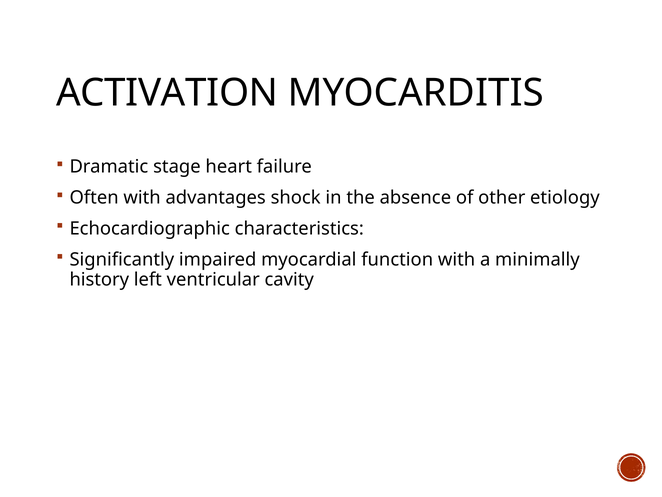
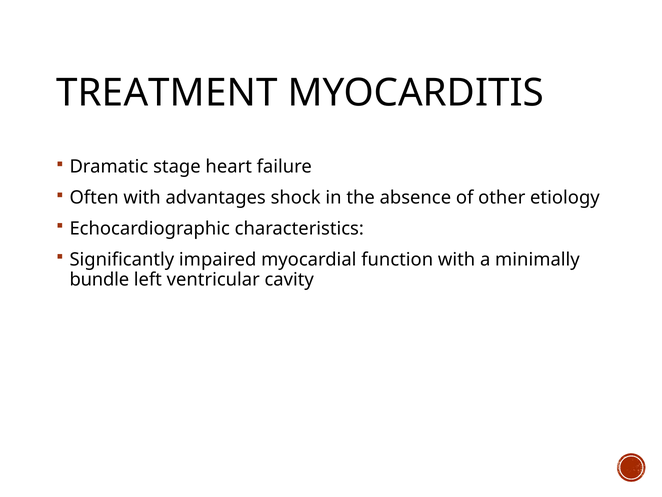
ACTIVATION: ACTIVATION -> TREATMENT
history: history -> bundle
